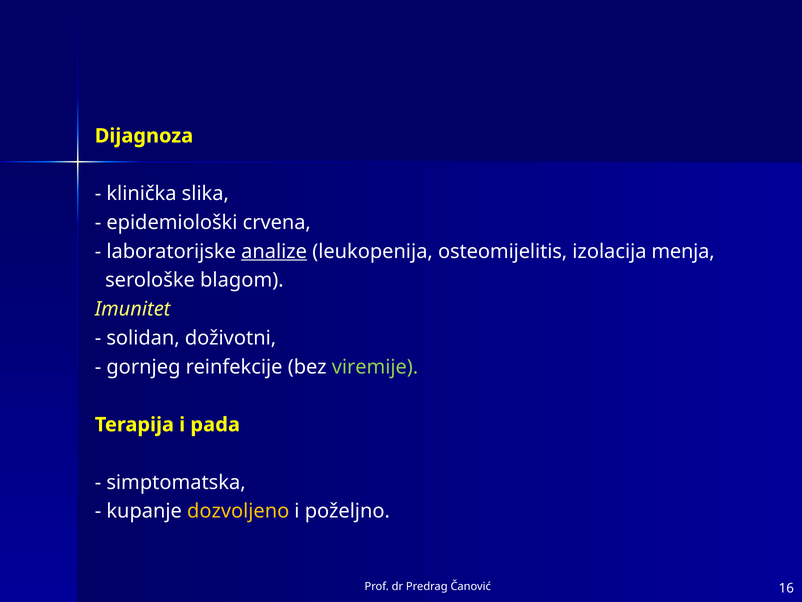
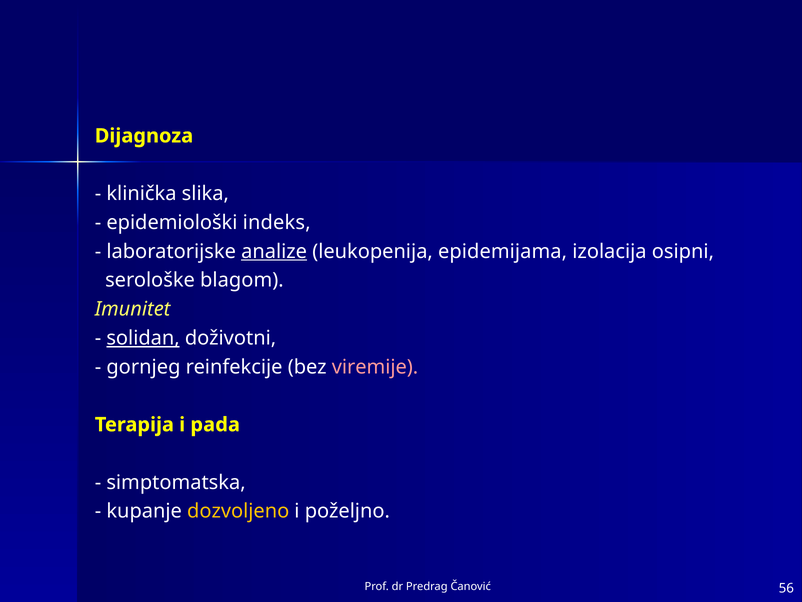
crvena: crvena -> indeks
osteomijelitis: osteomijelitis -> epidemijama
menja: menja -> osipni
solidan underline: none -> present
viremije colour: light green -> pink
16: 16 -> 56
